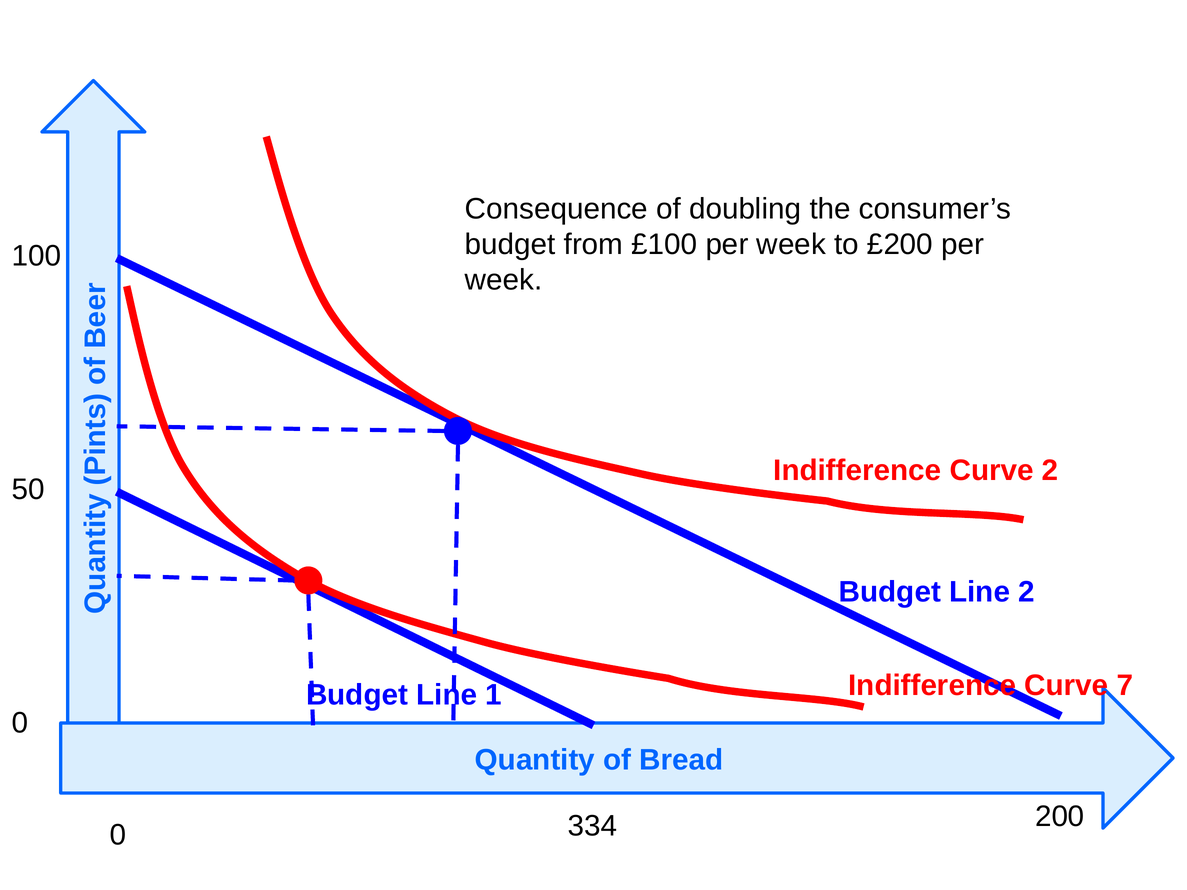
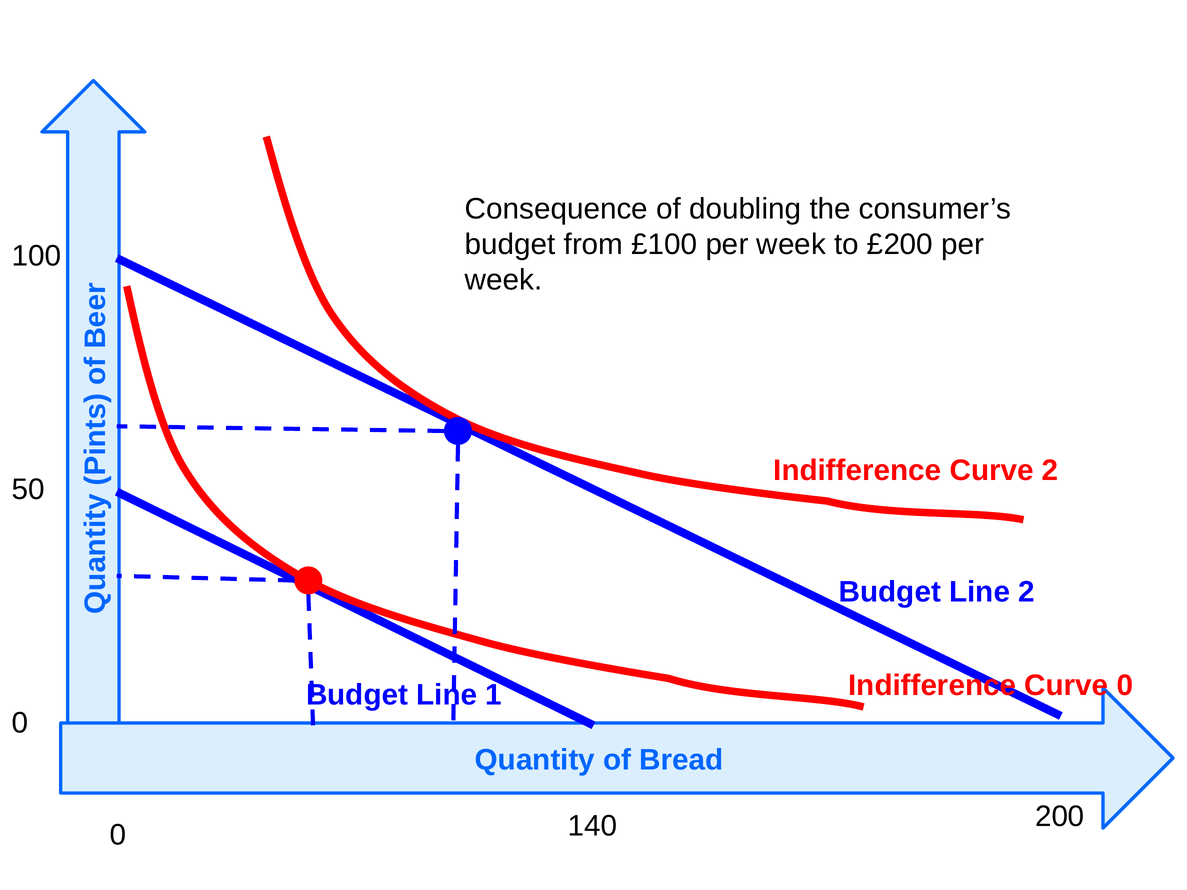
Curve 7: 7 -> 0
334: 334 -> 140
